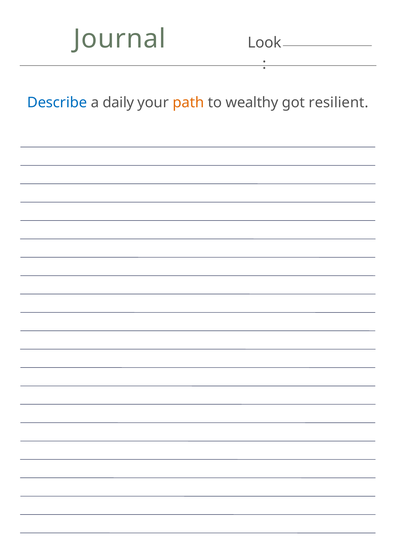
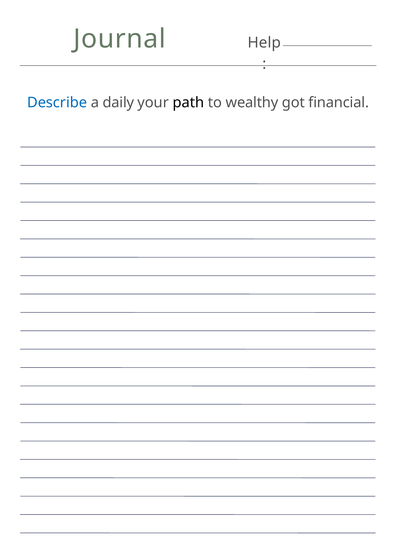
Look: Look -> Help
path colour: orange -> black
resilient: resilient -> financial
